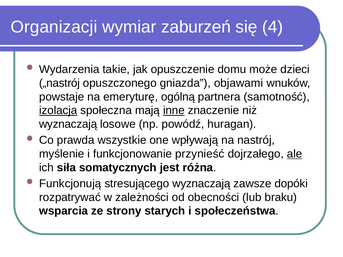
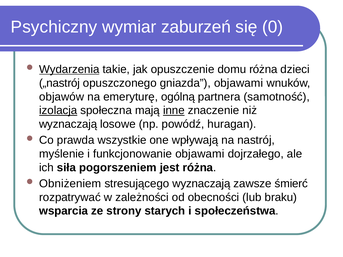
Organizacji: Organizacji -> Psychiczny
4: 4 -> 0
Wydarzenia underline: none -> present
domu może: może -> różna
powstaje: powstaje -> objawów
funkcjonowanie przynieść: przynieść -> objawami
ale underline: present -> none
somatycznych: somatycznych -> pogorszeniem
Funkcjonują: Funkcjonują -> Obniżeniem
dopóki: dopóki -> śmierć
